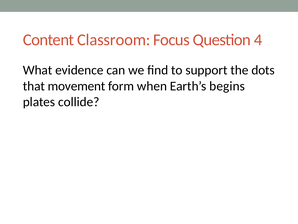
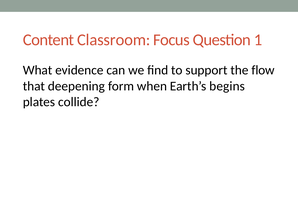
4: 4 -> 1
dots: dots -> flow
movement: movement -> deepening
